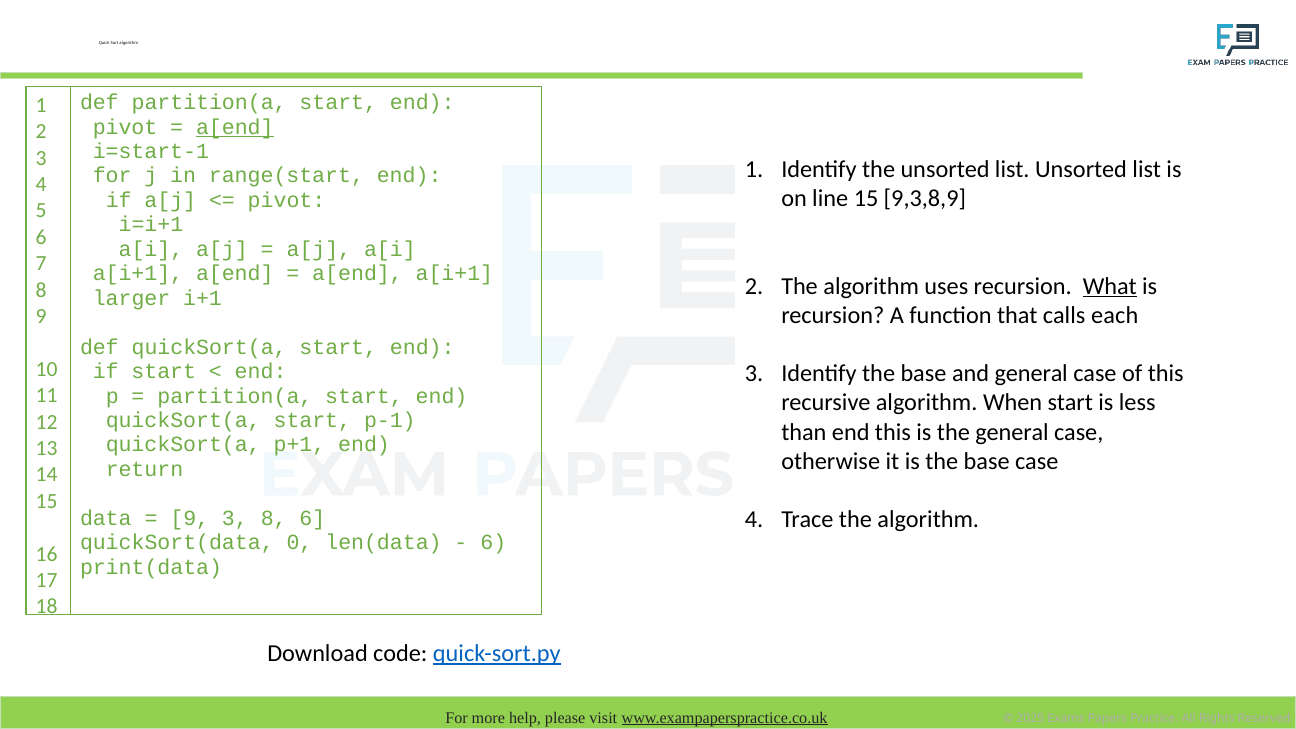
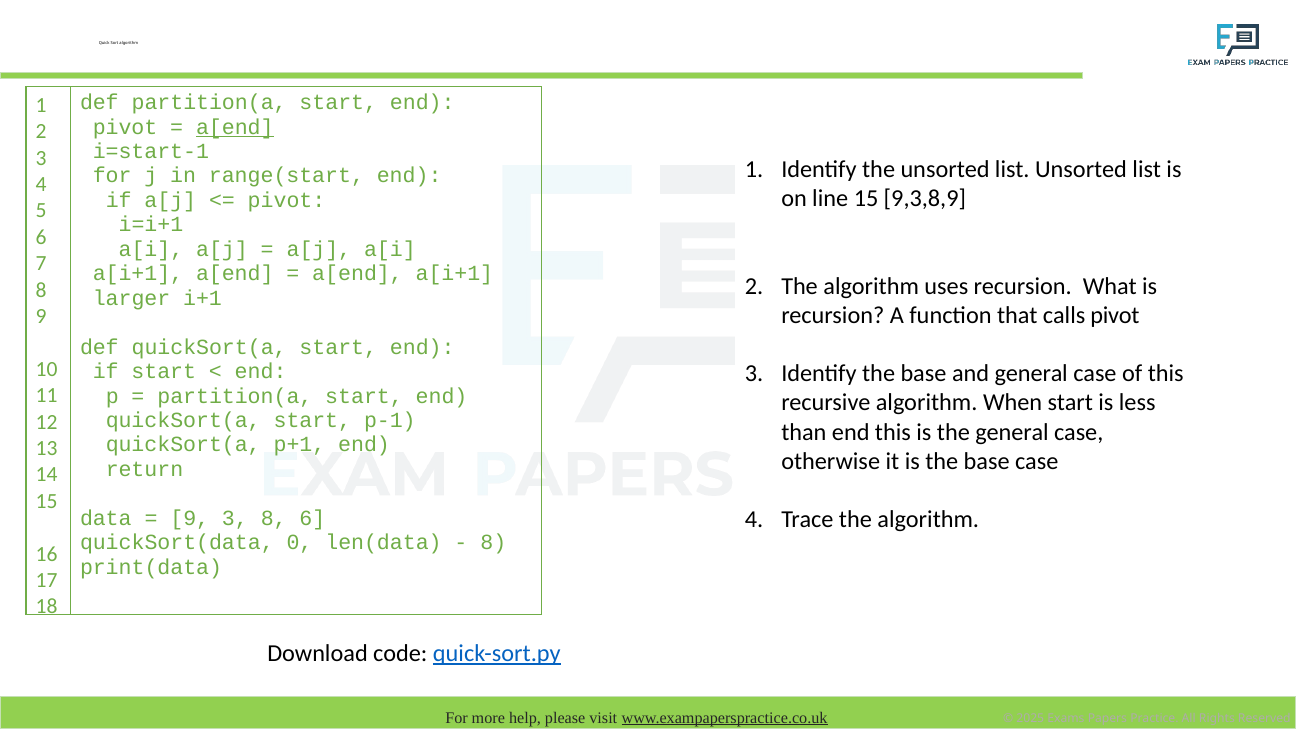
What underline: present -> none
calls each: each -> pivot
6 at (493, 543): 6 -> 8
